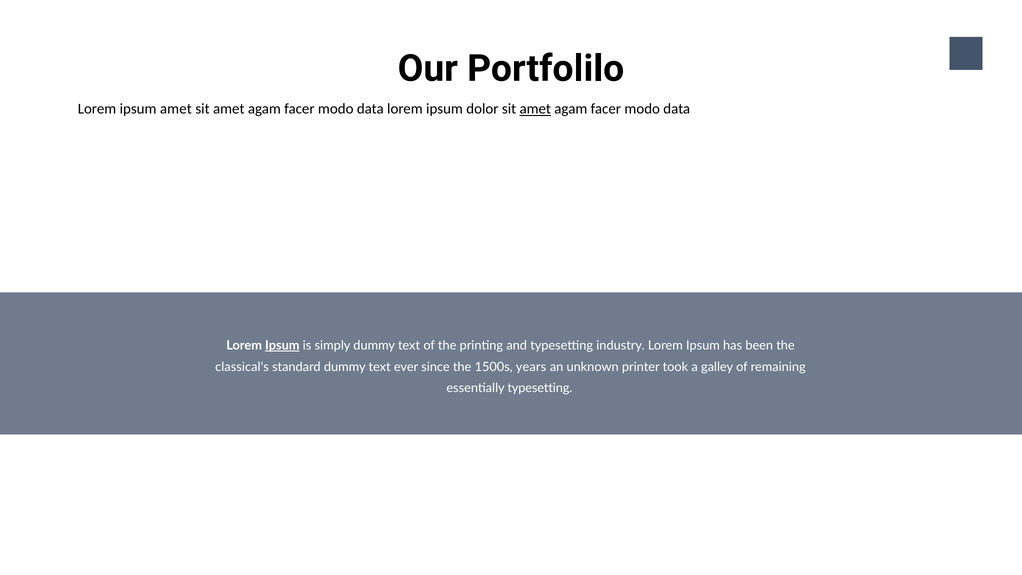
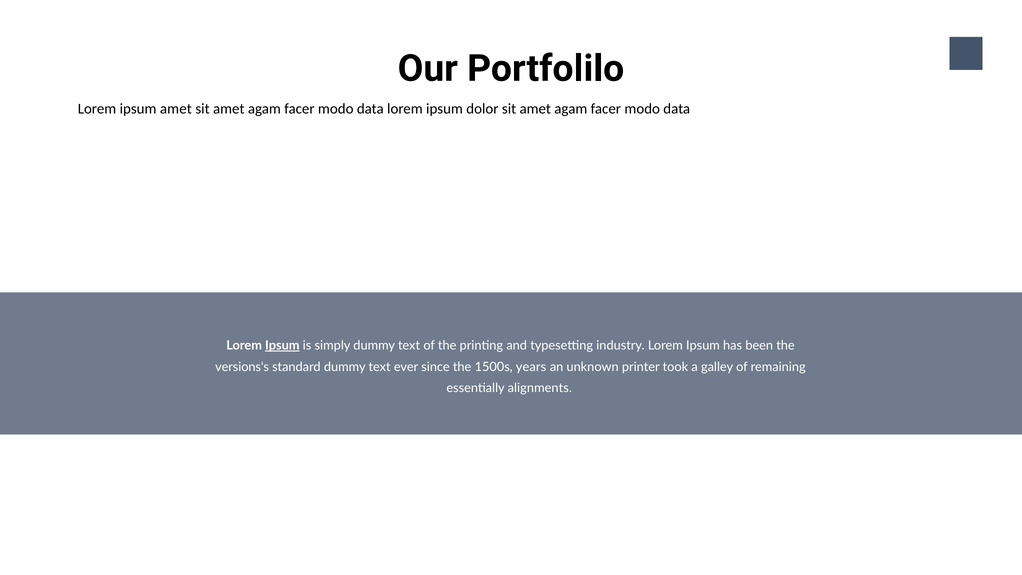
amet at (535, 109) underline: present -> none
classical's: classical's -> versions's
essentially typesetting: typesetting -> alignments
